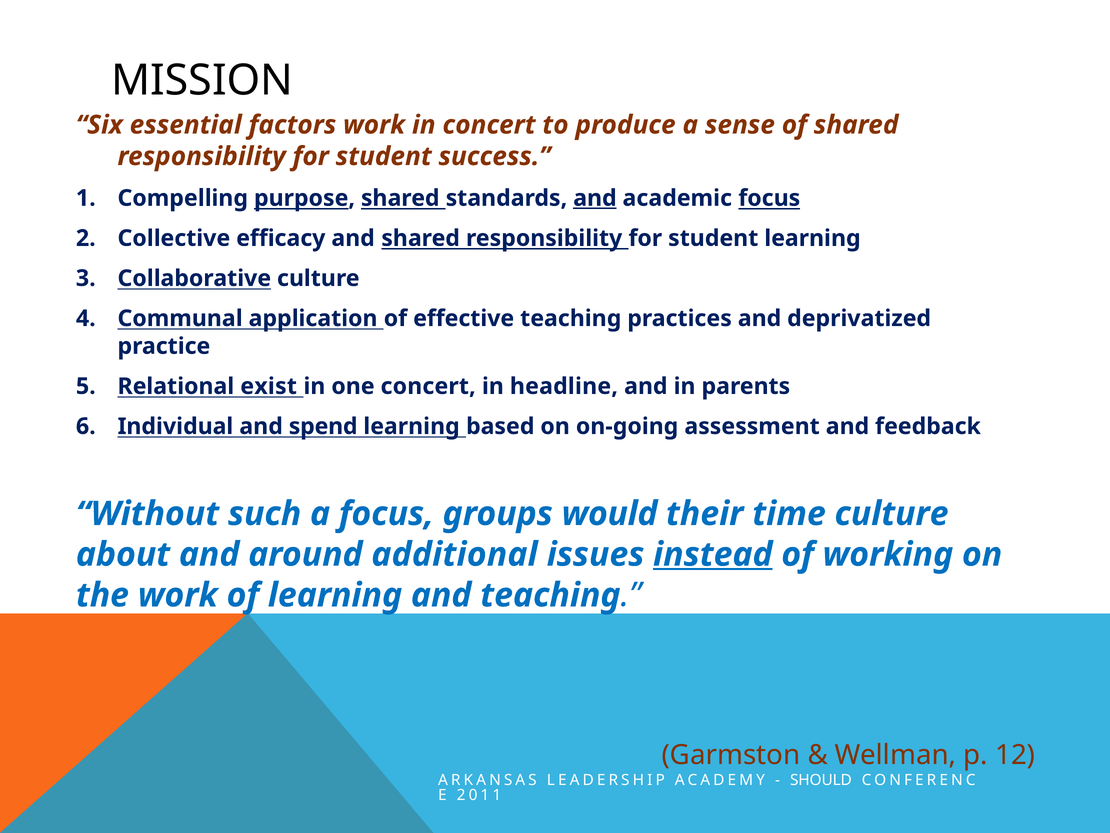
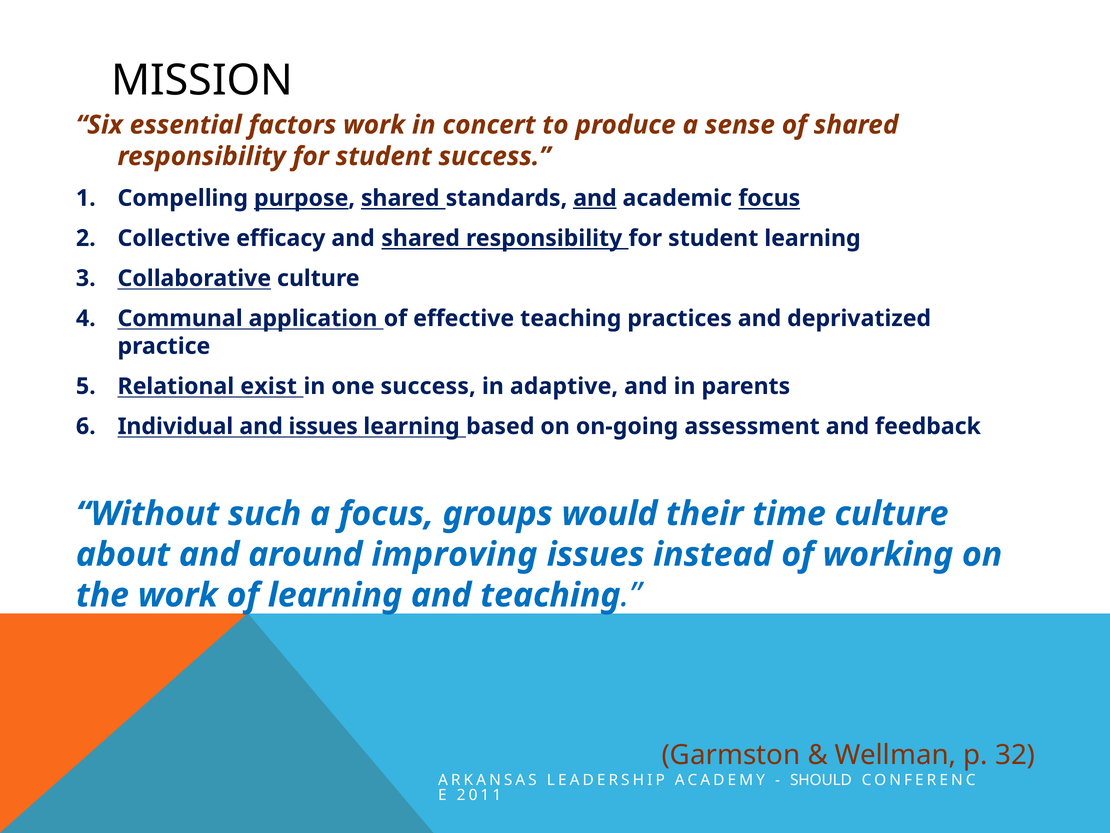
one concert: concert -> success
headline: headline -> adaptive
and spend: spend -> issues
additional: additional -> improving
instead underline: present -> none
12: 12 -> 32
